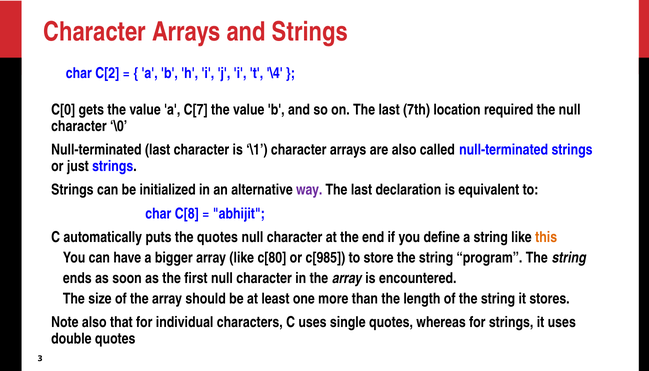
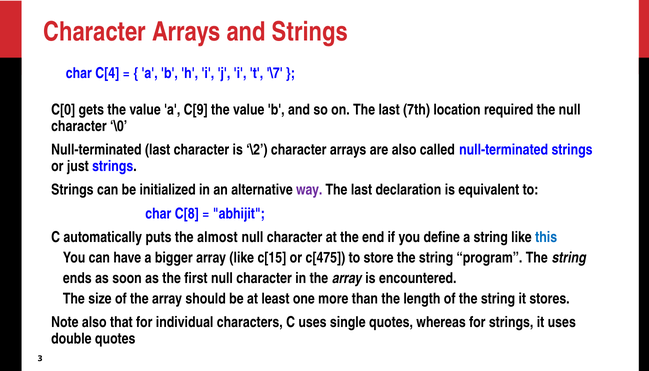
C[2: C[2 -> C[4
\4: \4 -> \7
C[7: C[7 -> C[9
\1: \1 -> \2
the quotes: quotes -> almost
this colour: orange -> blue
c[80: c[80 -> c[15
c[985: c[985 -> c[475
